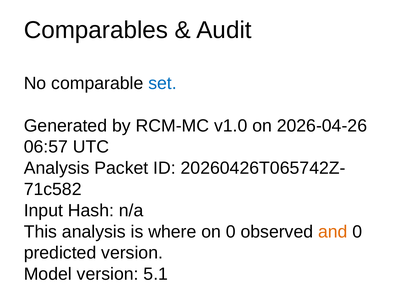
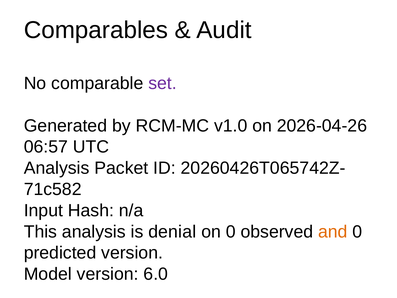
set colour: blue -> purple
where: where -> denial
5.1: 5.1 -> 6.0
